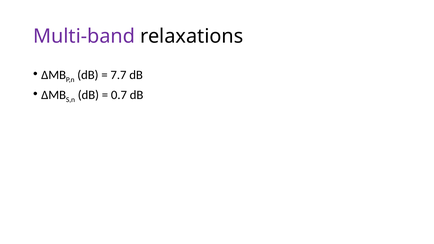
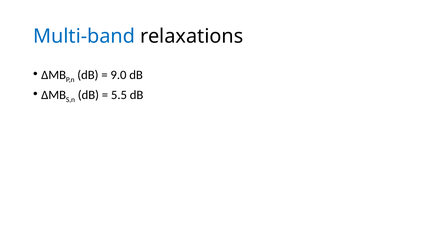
Multi-band colour: purple -> blue
7.7: 7.7 -> 9.0
0.7: 0.7 -> 5.5
